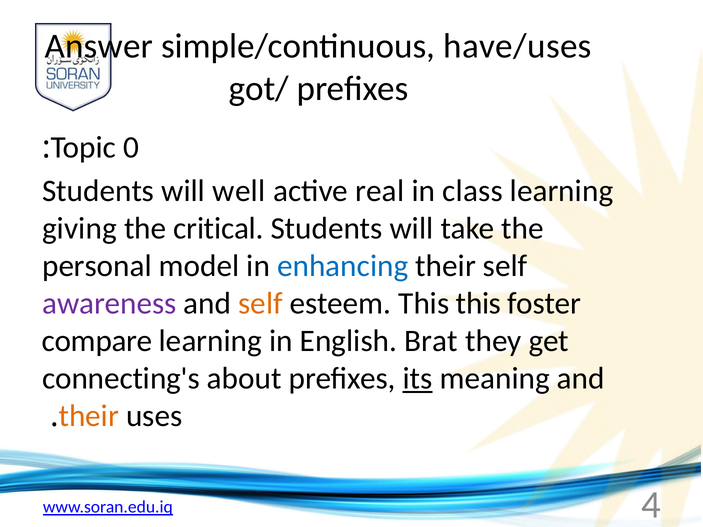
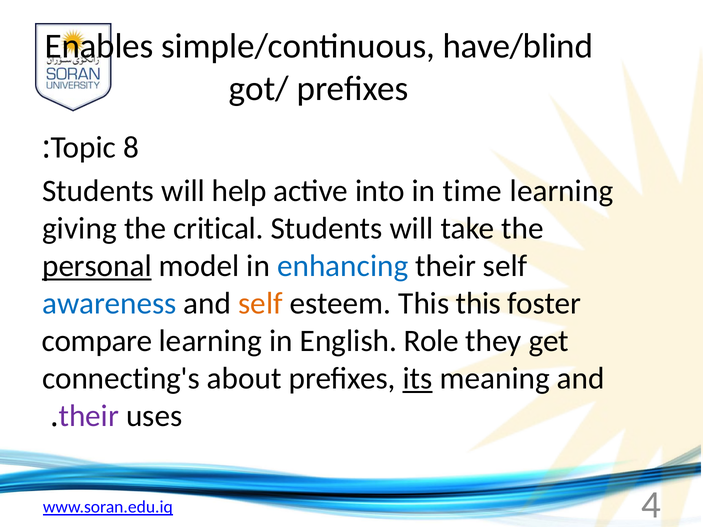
Answer: Answer -> Enables
have/uses: have/uses -> have/blind
0: 0 -> 8
well: well -> help
real: real -> into
class: class -> time
personal underline: none -> present
awareness colour: purple -> blue
Brat: Brat -> Role
their at (89, 416) colour: orange -> purple
